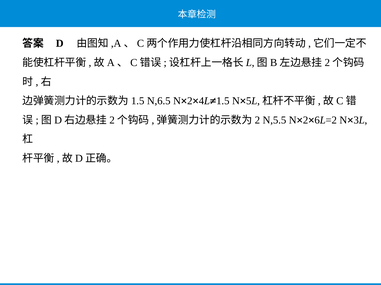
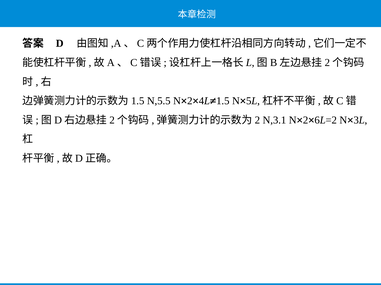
N,6.5: N,6.5 -> N,5.5
N,5.5: N,5.5 -> N,3.1
